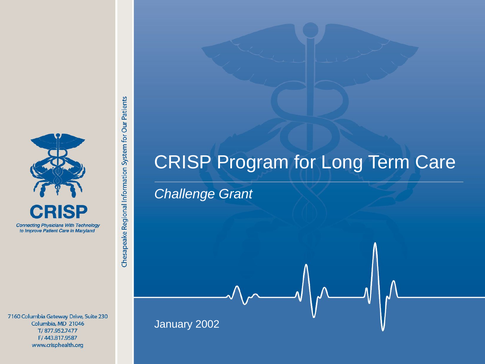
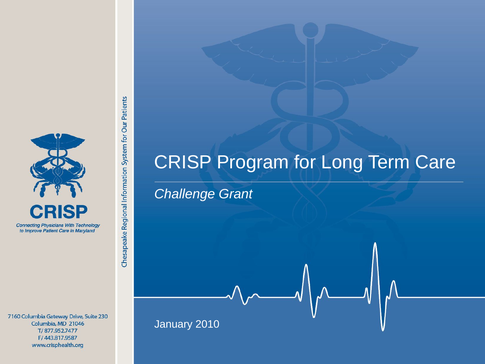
2002: 2002 -> 2010
